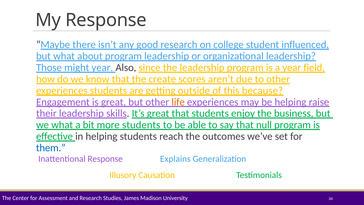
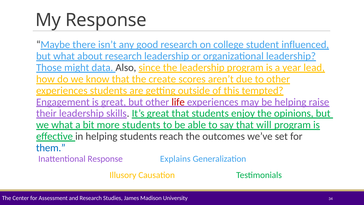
about program: program -> research
might year: year -> data
field: field -> lead
because: because -> tempted
life colour: orange -> red
business: business -> opinions
null: null -> will
